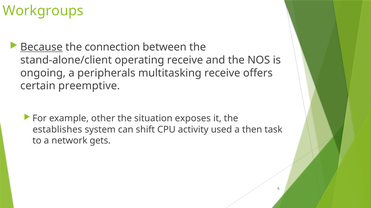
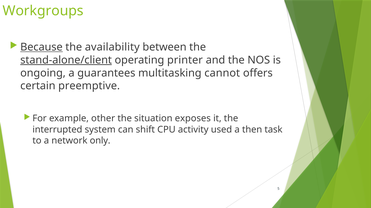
connection: connection -> availability
stand-alone/client underline: none -> present
operating receive: receive -> printer
peripherals: peripherals -> guarantees
multitasking receive: receive -> cannot
establishes: establishes -> interrupted
gets: gets -> only
